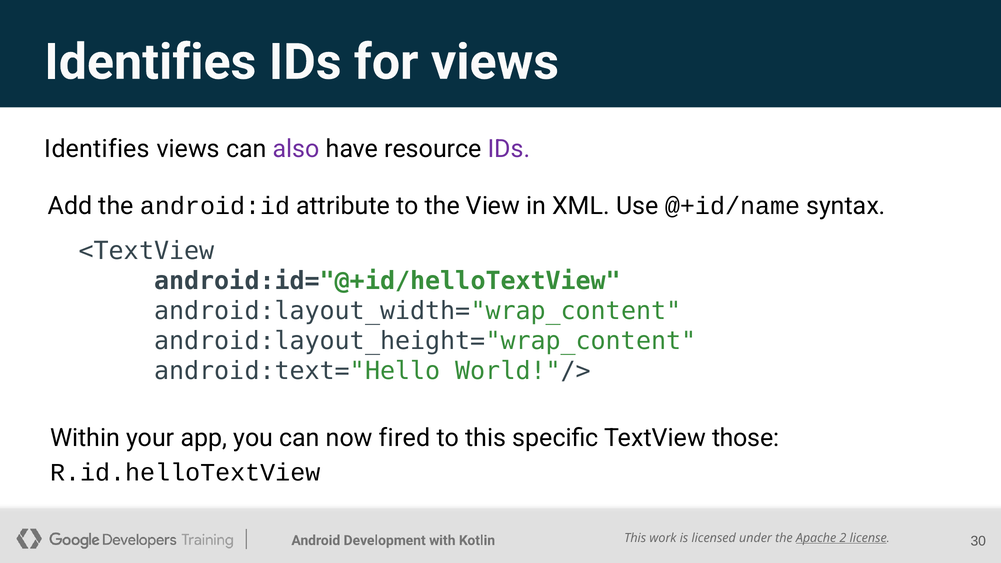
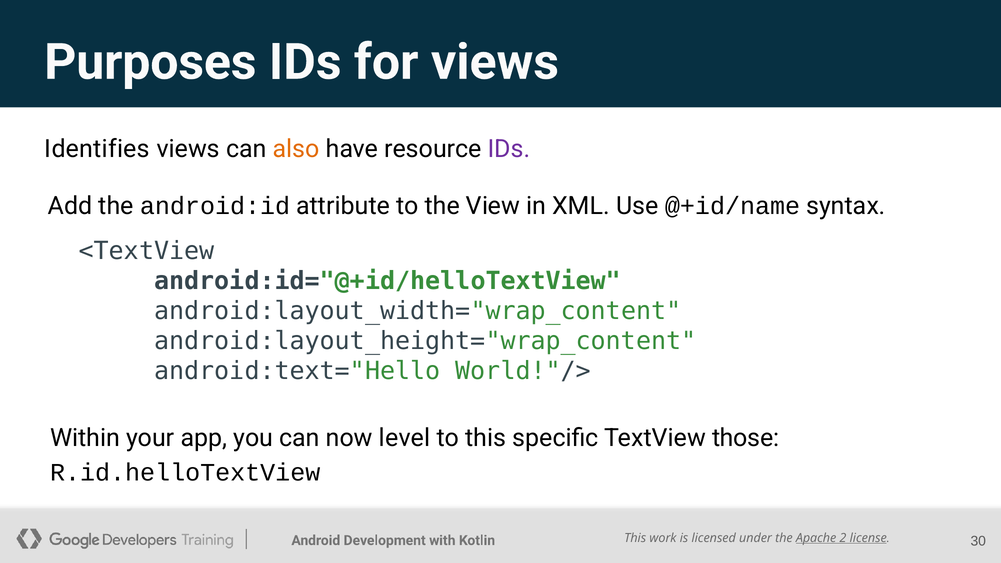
Identifies at (150, 62): Identifies -> Purposes
also colour: purple -> orange
fired: fired -> level
